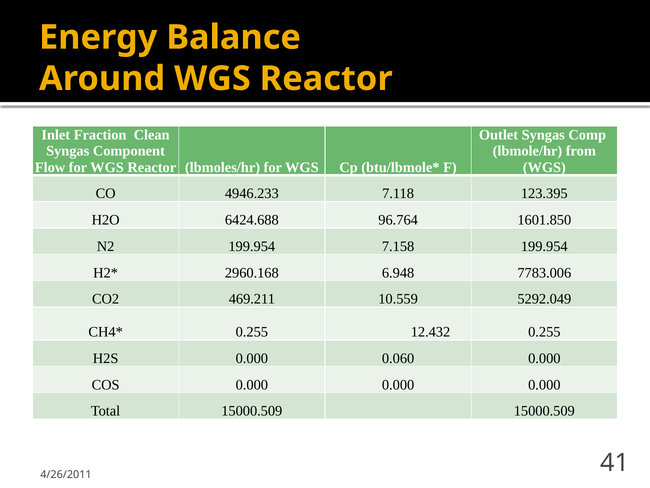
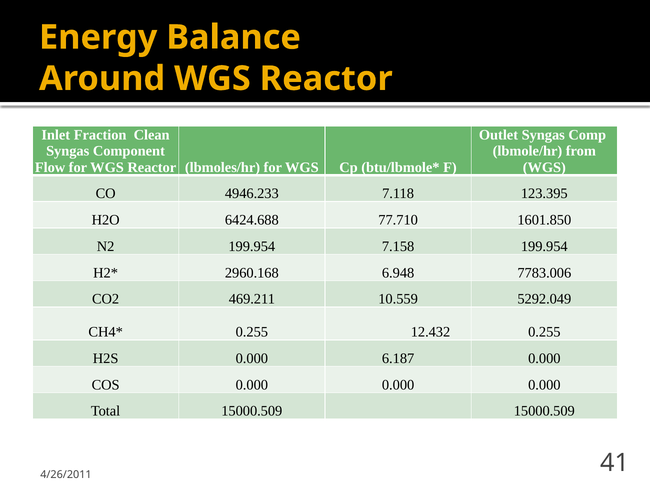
96.764: 96.764 -> 77.710
0.060: 0.060 -> 6.187
